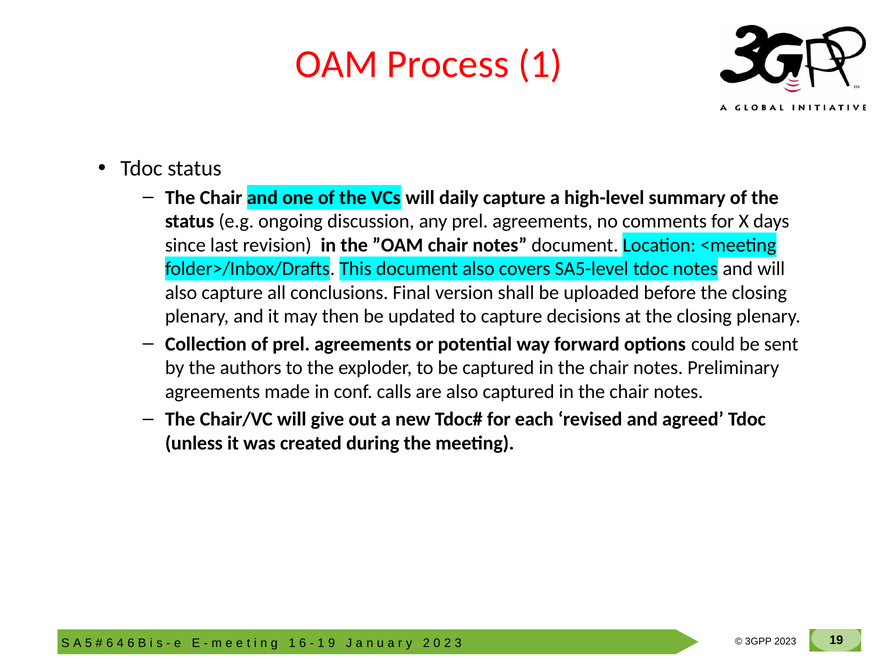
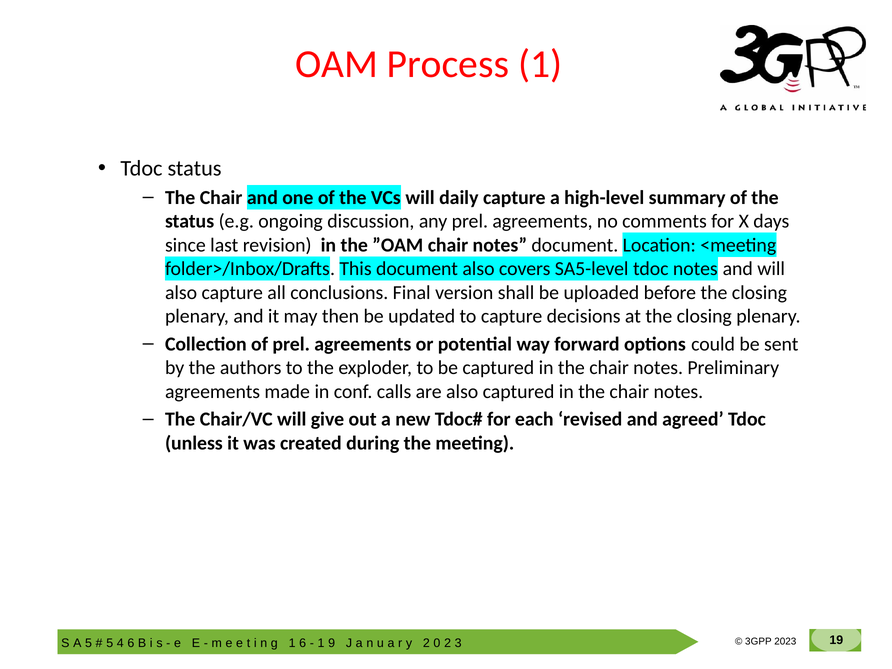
6 at (110, 643): 6 -> 5
